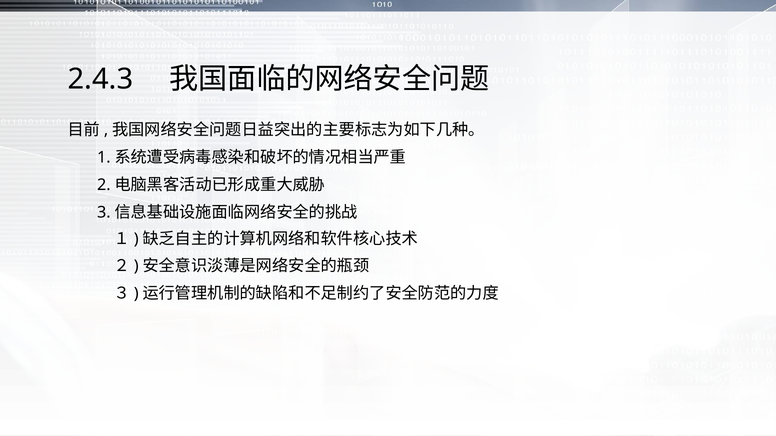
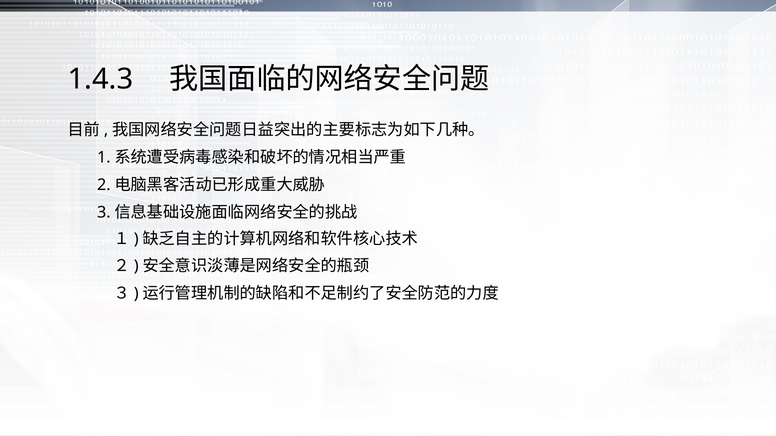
2.4.3: 2.4.3 -> 1.4.3
